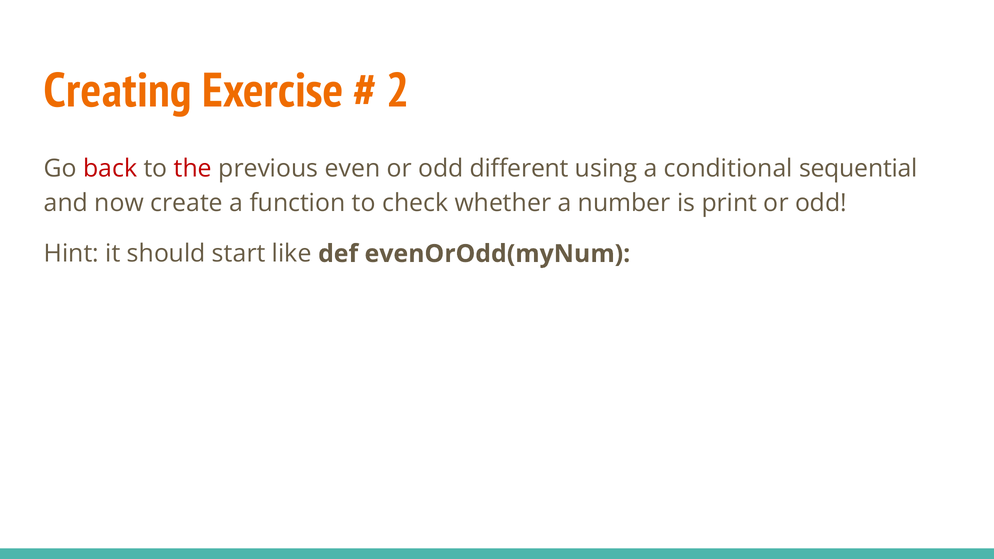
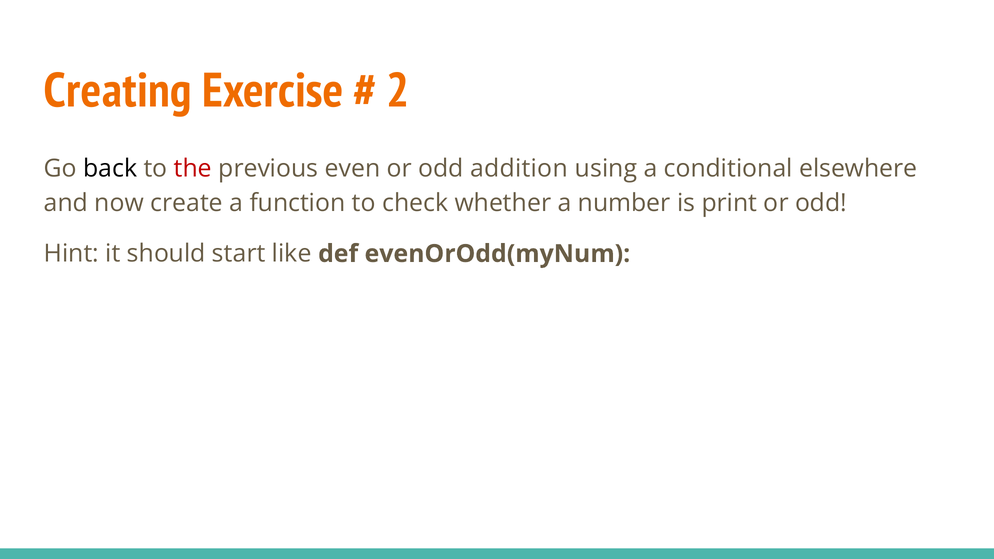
back colour: red -> black
different: different -> addition
sequential: sequential -> elsewhere
